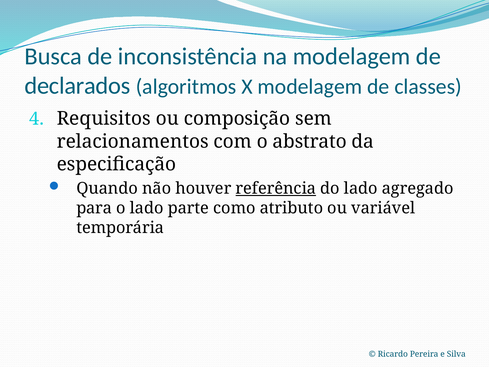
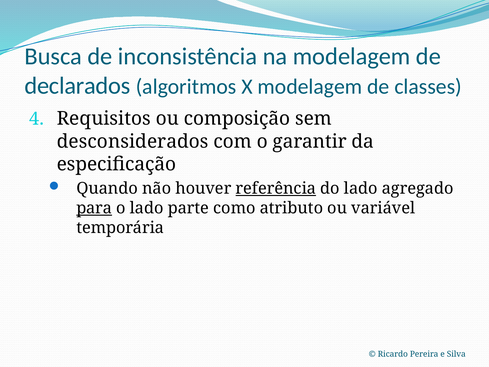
relacionamentos: relacionamentos -> desconsiderados
abstrato: abstrato -> garantir
para underline: none -> present
